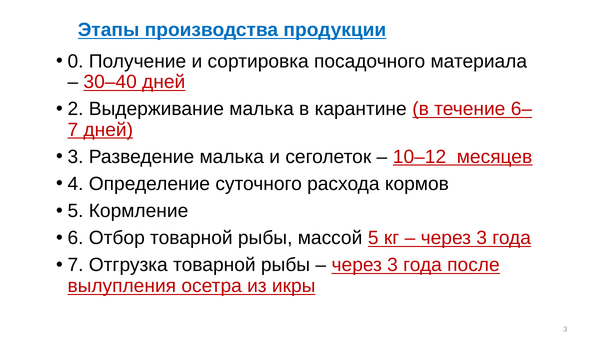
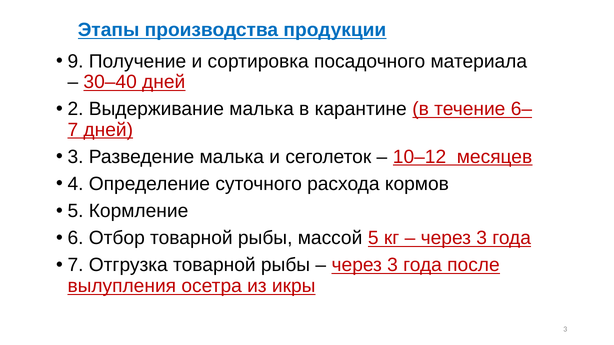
0: 0 -> 9
